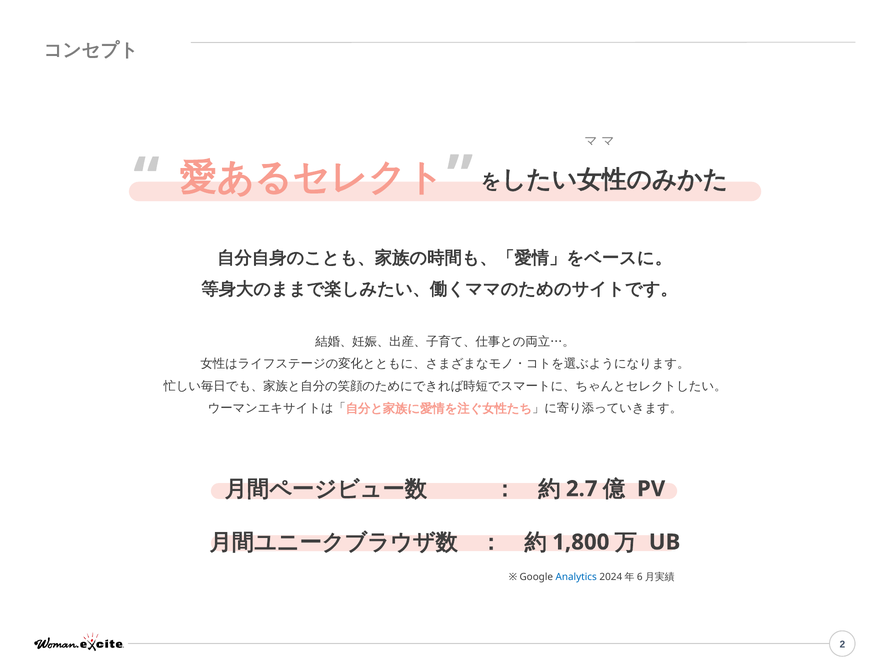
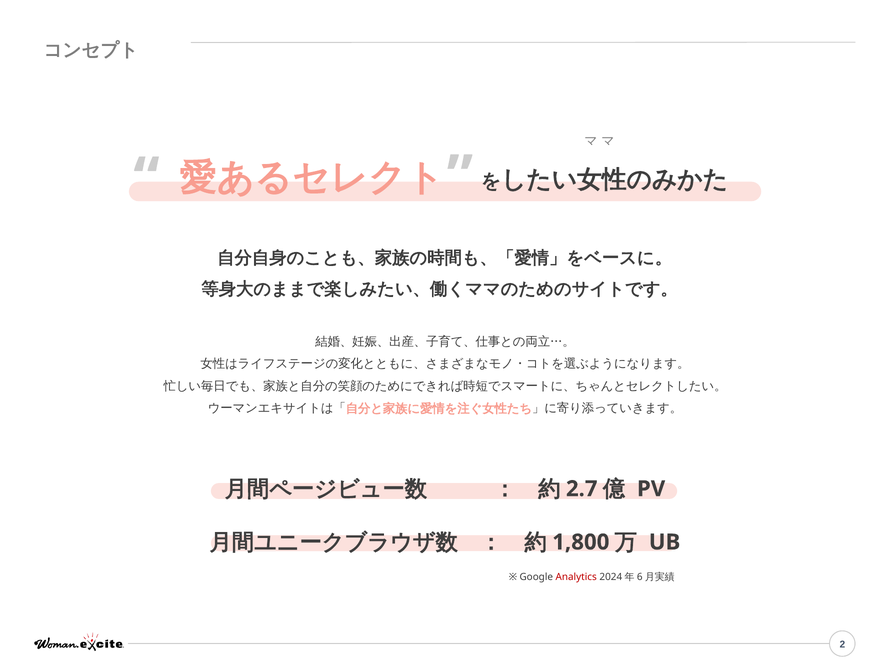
Analytics colour: blue -> red
